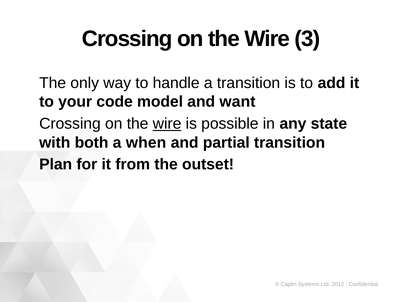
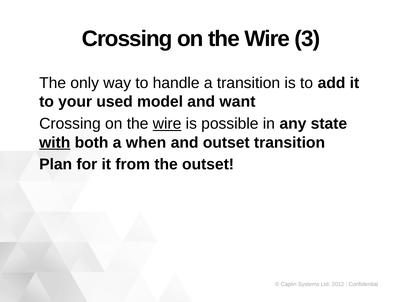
code: code -> used
with underline: none -> present
and partial: partial -> outset
